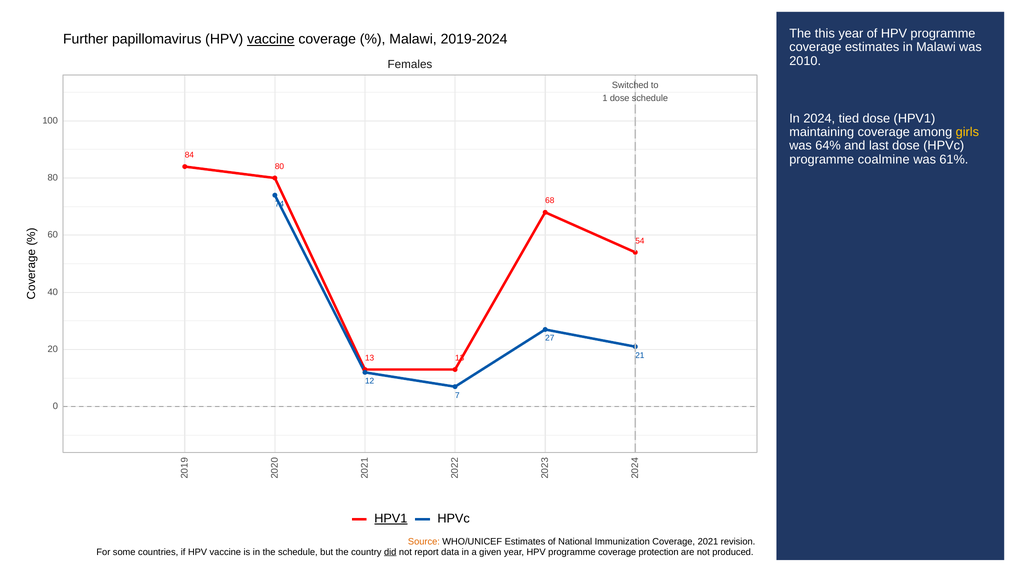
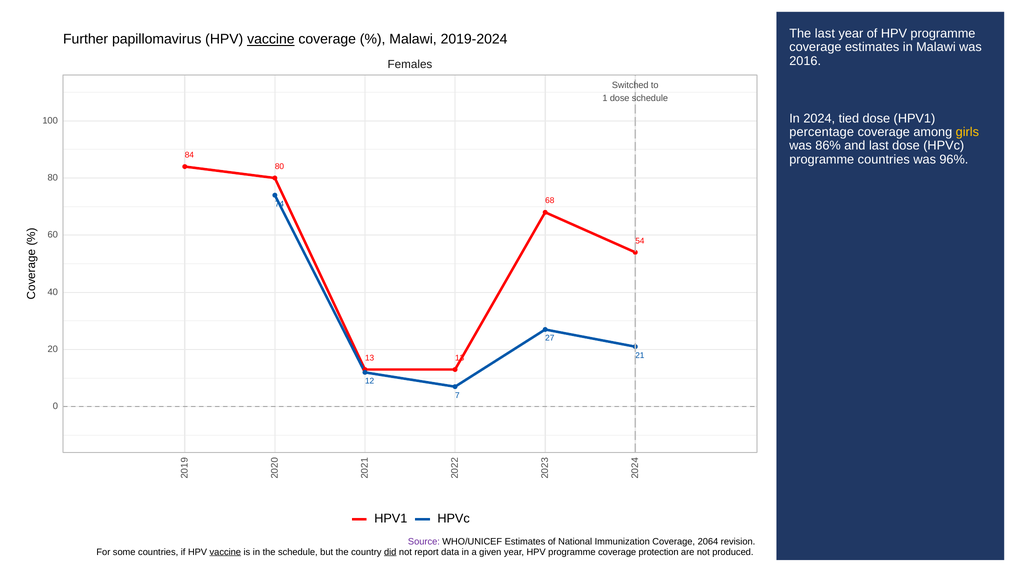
The this: this -> last
2010: 2010 -> 2016
maintaining: maintaining -> percentage
64%: 64% -> 86%
programme coalmine: coalmine -> countries
61%: 61% -> 96%
HPV1 at (391, 519) underline: present -> none
Source colour: orange -> purple
2021: 2021 -> 2064
vaccine at (225, 552) underline: none -> present
